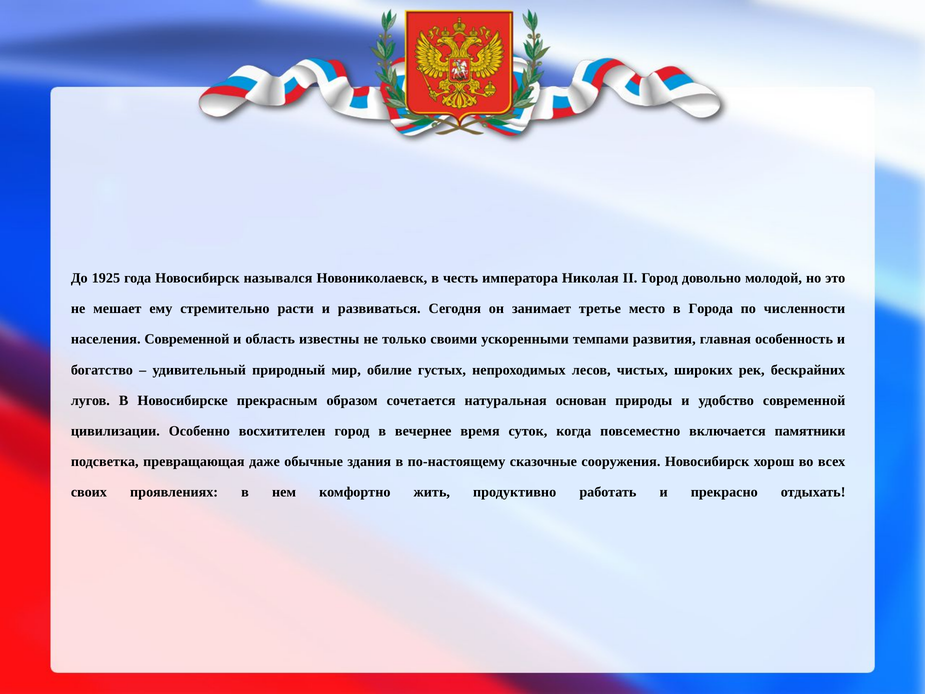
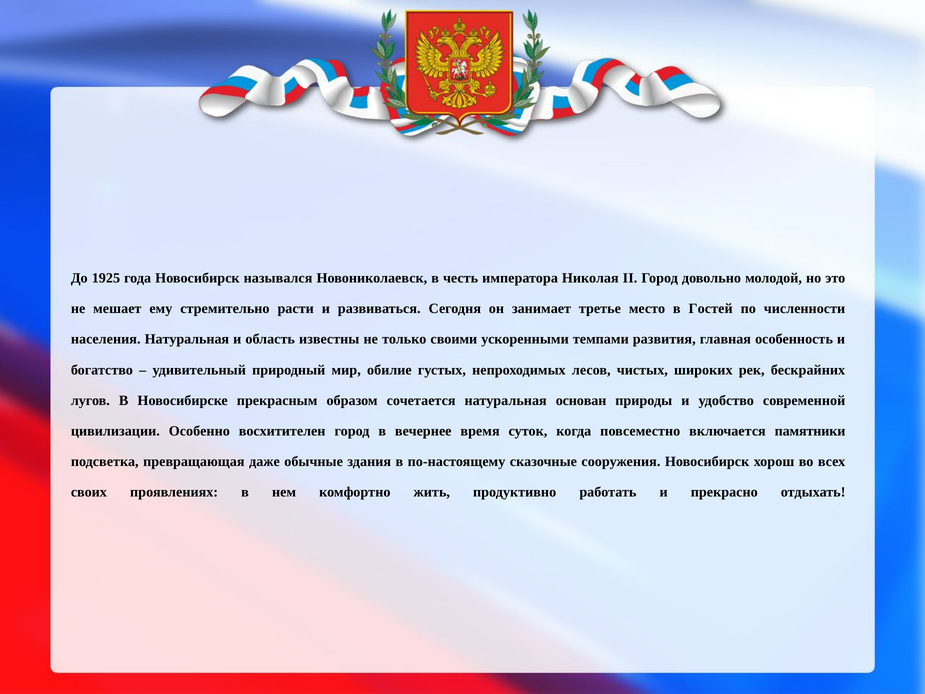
Города: Города -> Гостей
населения Современной: Современной -> Натуральная
